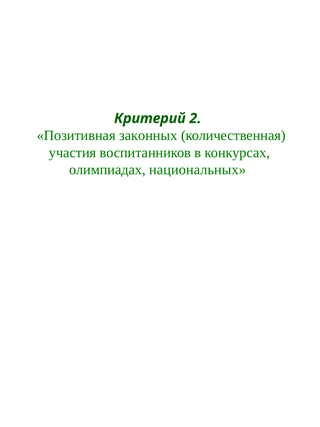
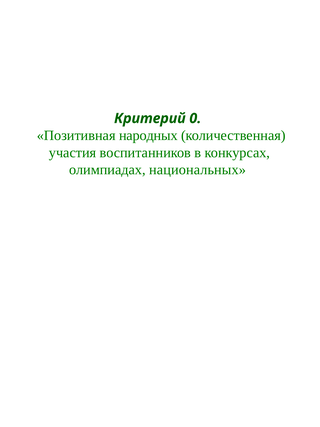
2: 2 -> 0
законных: законных -> народных
